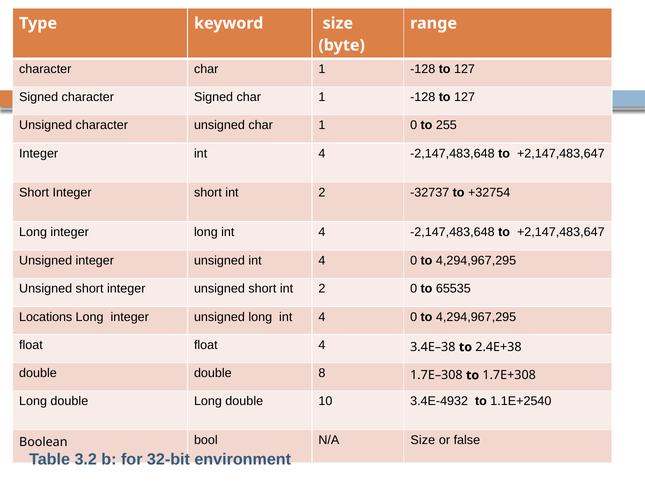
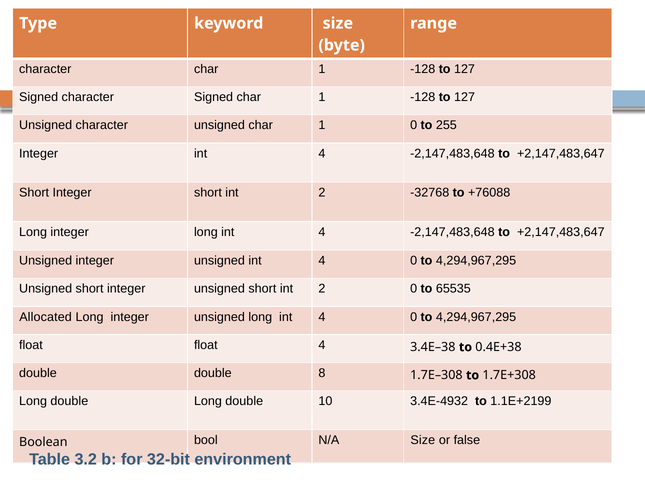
-32737: -32737 -> -32768
+32754: +32754 -> +76088
Locations: Locations -> Allocated
2.4E+38: 2.4E+38 -> 0.4E+38
1.1E+2540: 1.1E+2540 -> 1.1E+2199
